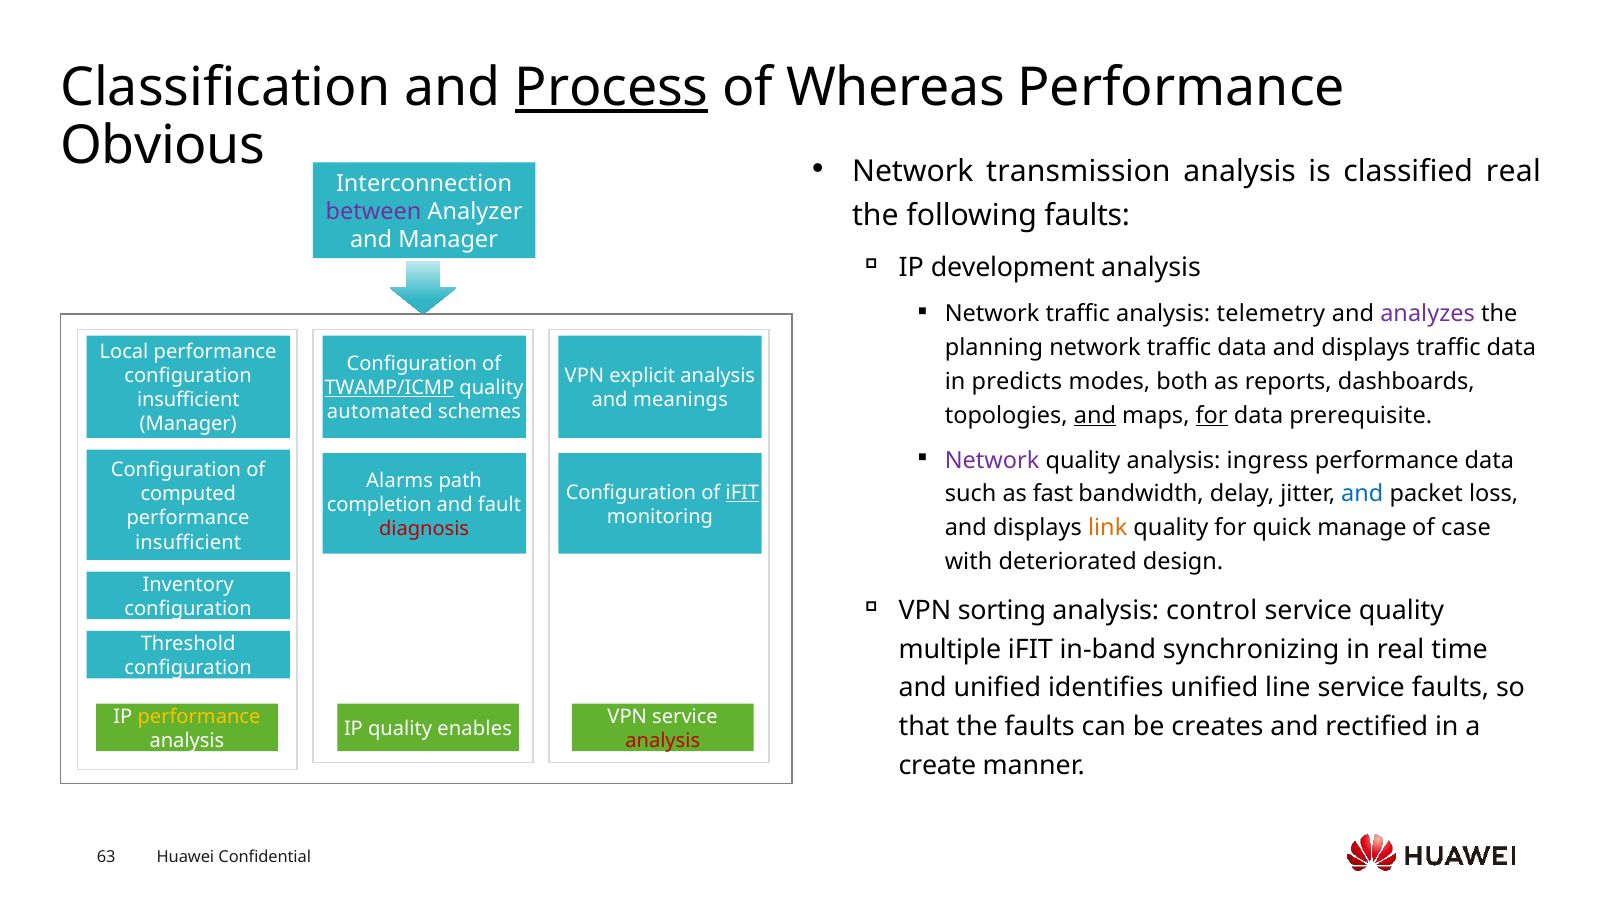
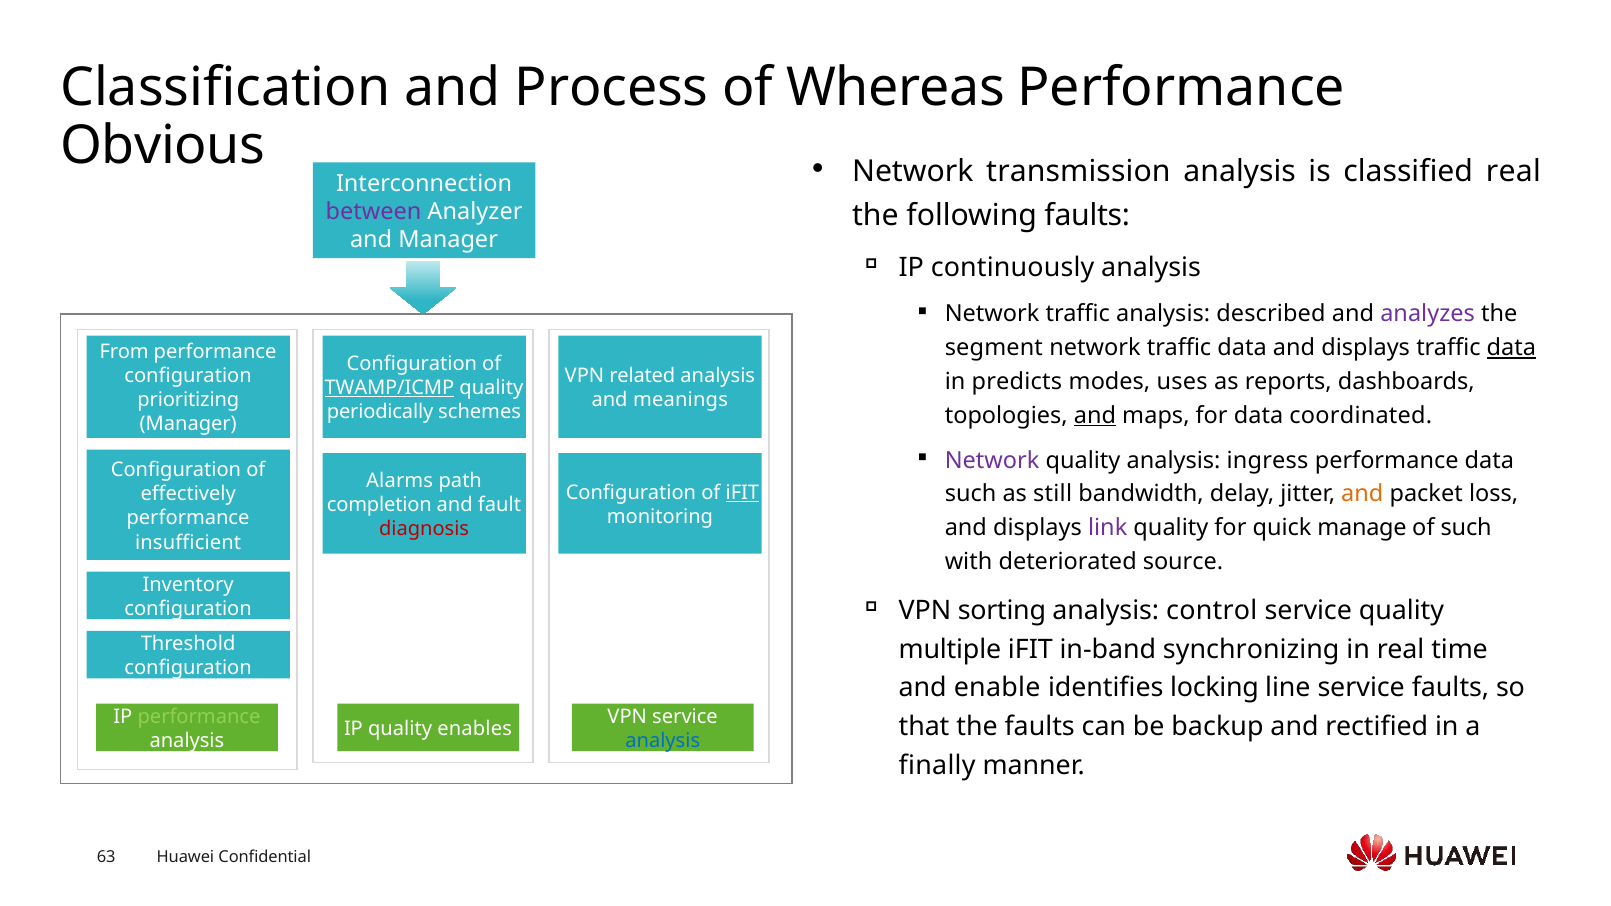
Process underline: present -> none
development: development -> continuously
telemetry: telemetry -> described
planning: planning -> segment
data at (1511, 348) underline: none -> present
Local: Local -> From
explicit: explicit -> related
both: both -> uses
insufficient at (188, 400): insufficient -> prioritizing
automated: automated -> periodically
for at (1212, 416) underline: present -> none
prerequisite: prerequisite -> coordinated
fast: fast -> still
and at (1362, 494) colour: blue -> orange
computed: computed -> effectively
link colour: orange -> purple
of case: case -> such
design: design -> source
and unified: unified -> enable
identifies unified: unified -> locking
performance at (199, 717) colour: yellow -> light green
creates: creates -> backup
analysis at (663, 741) colour: red -> blue
create: create -> finally
